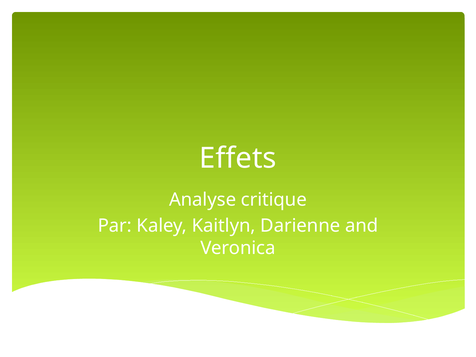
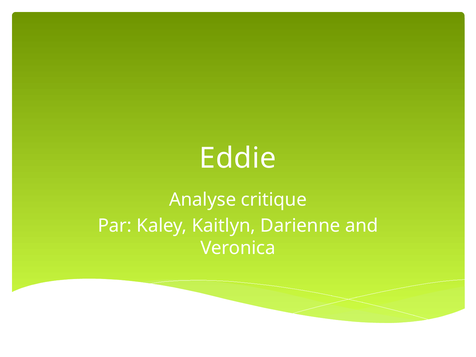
Effets: Effets -> Eddie
